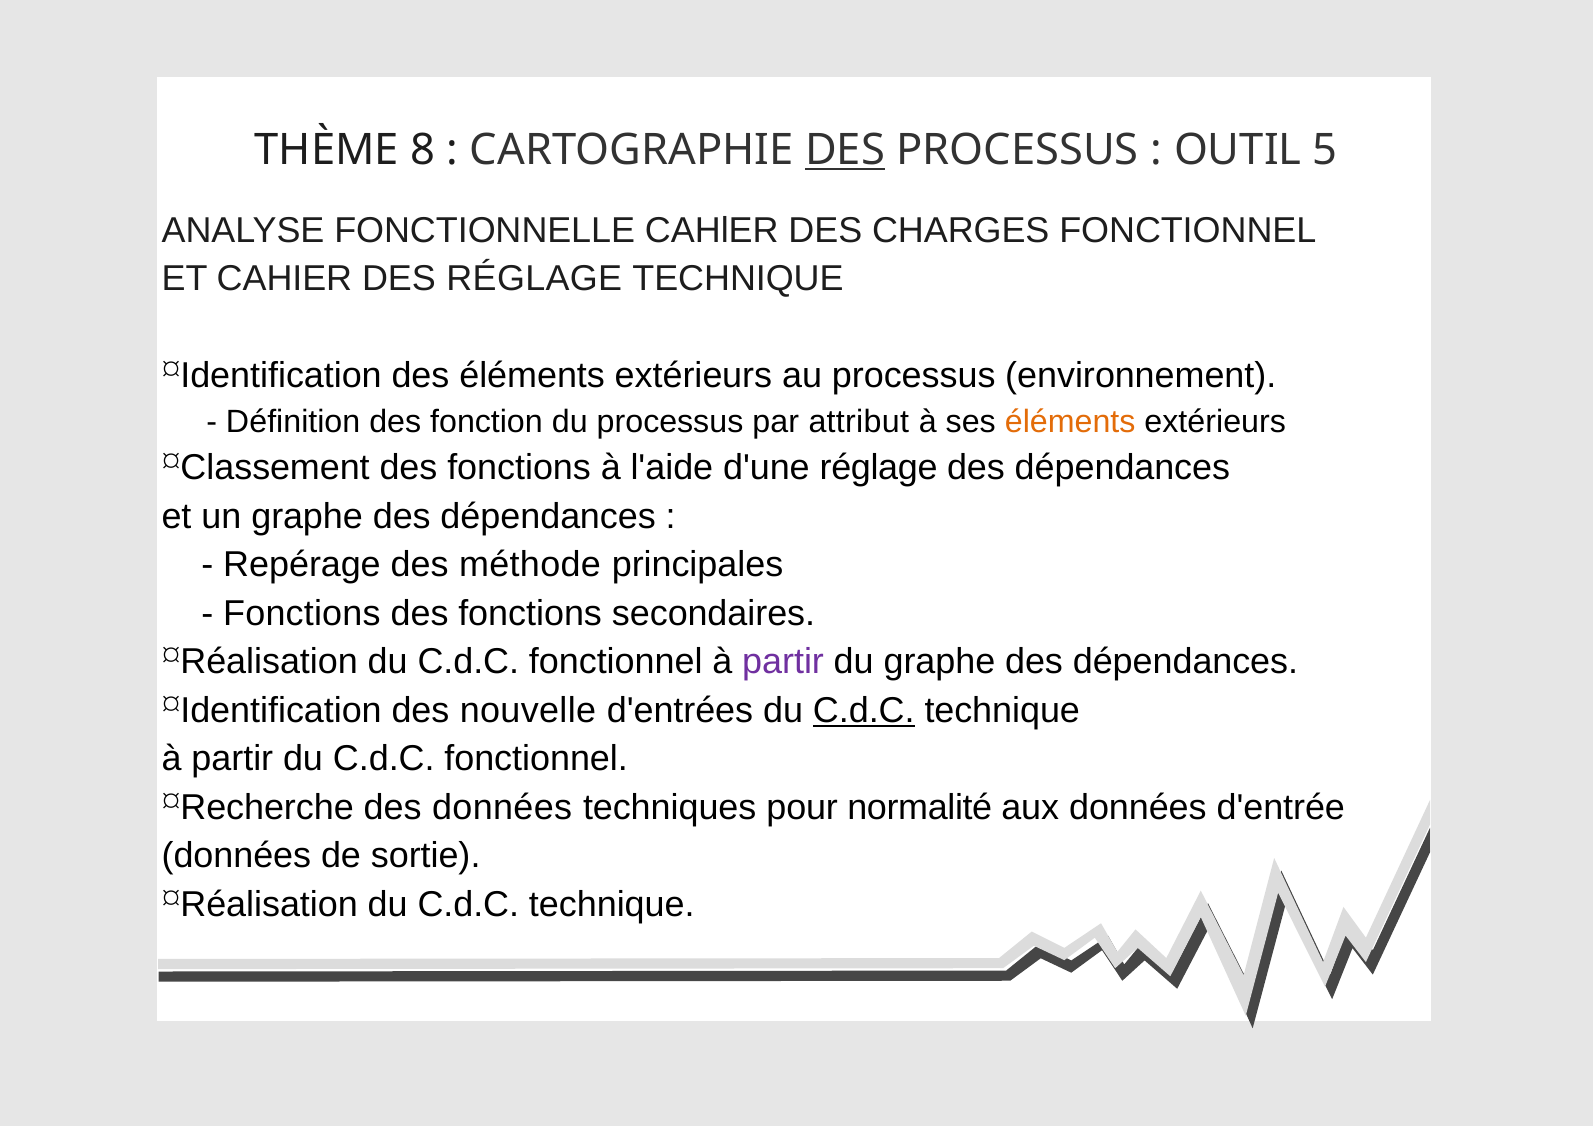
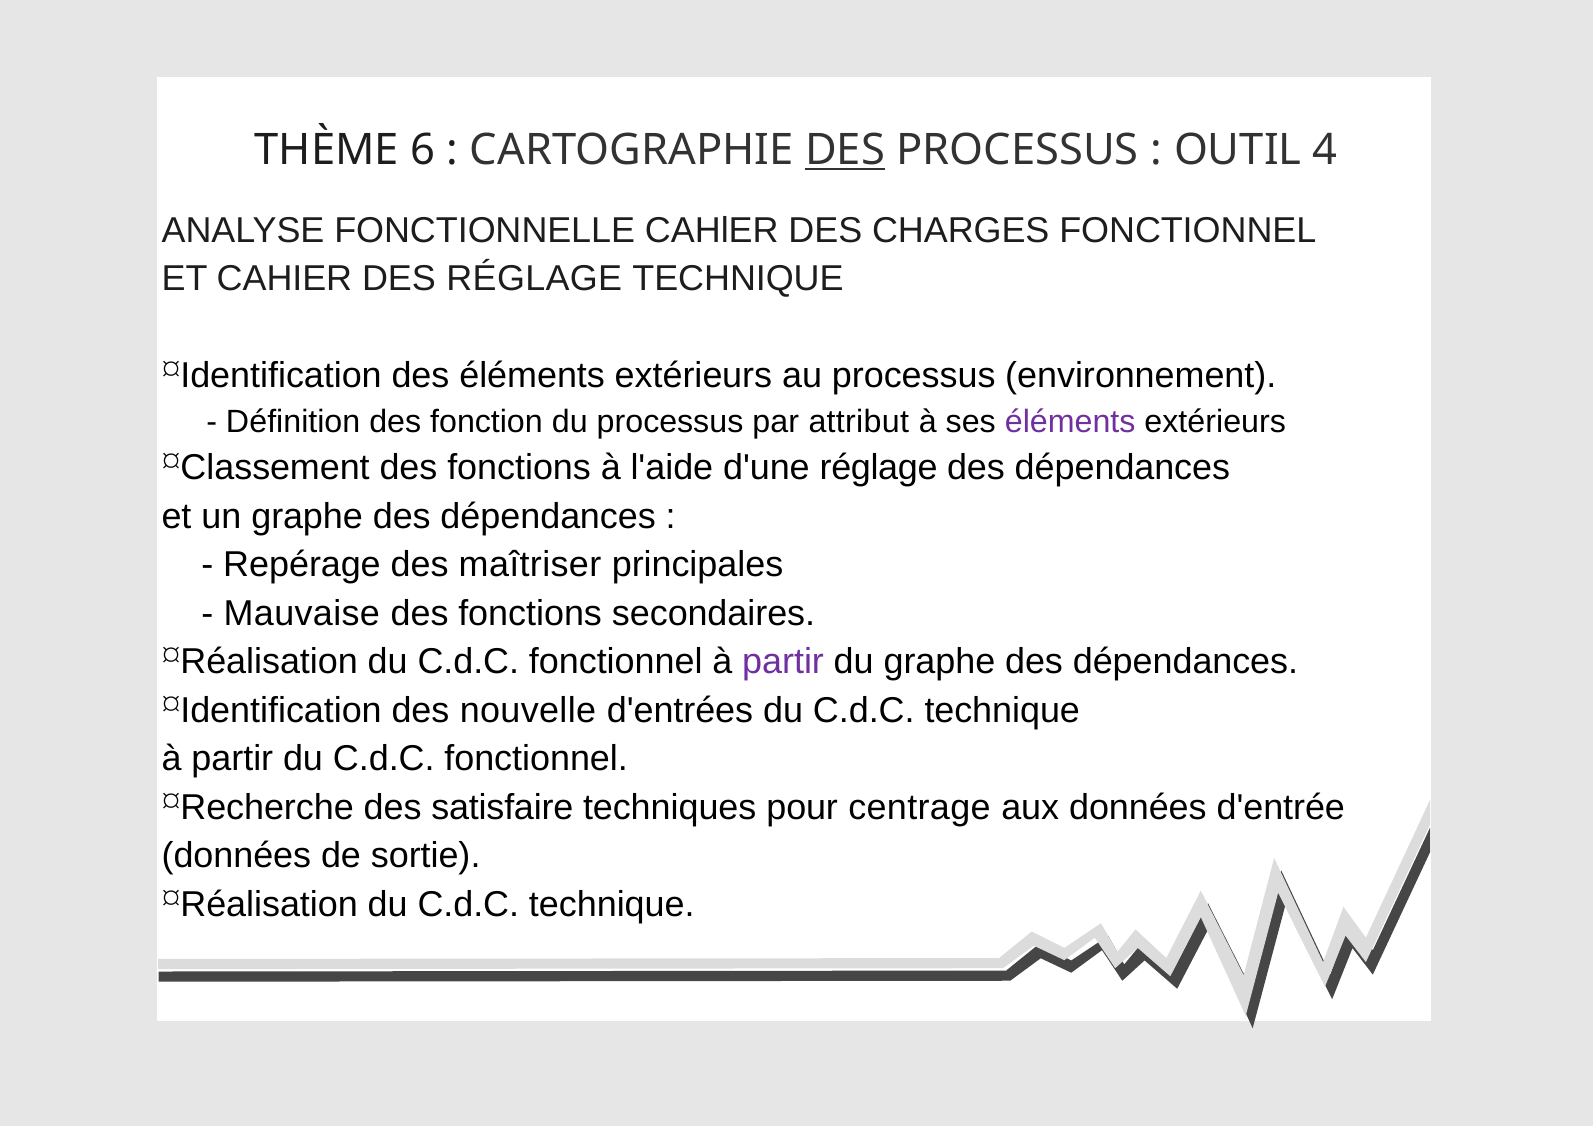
8: 8 -> 6
5: 5 -> 4
éléments at (1070, 422) colour: orange -> purple
méthode: méthode -> maîtriser
Fonctions at (302, 614): Fonctions -> Mauvaise
C.d.C at (864, 711) underline: present -> none
des données: données -> satisfaire
normalité: normalité -> centrage
